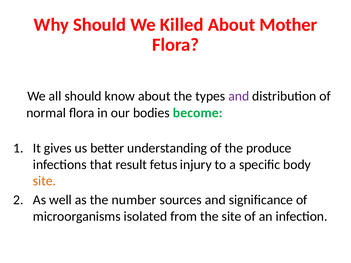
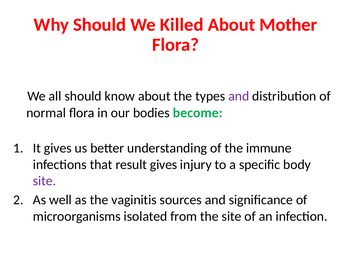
produce: produce -> immune
result fetus: fetus -> gives
site at (44, 181) colour: orange -> purple
number: number -> vaginitis
